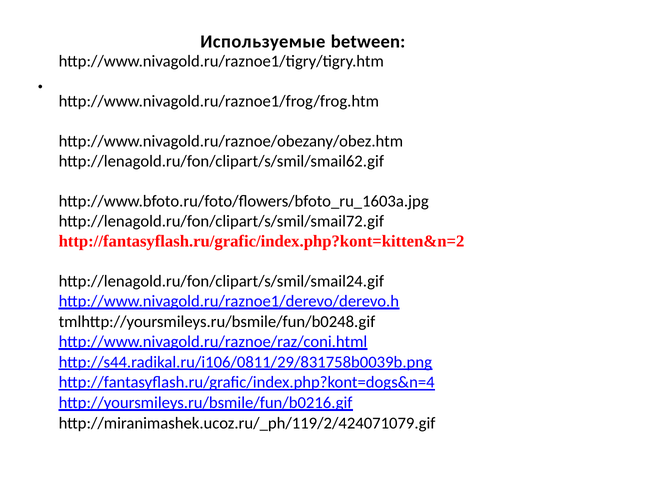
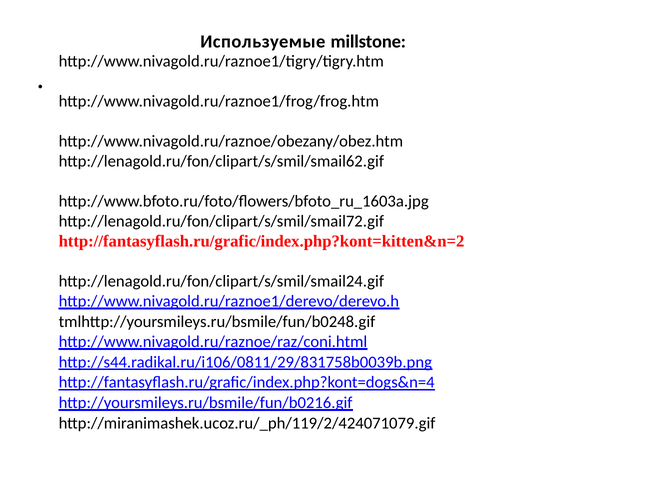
between: between -> millstone
